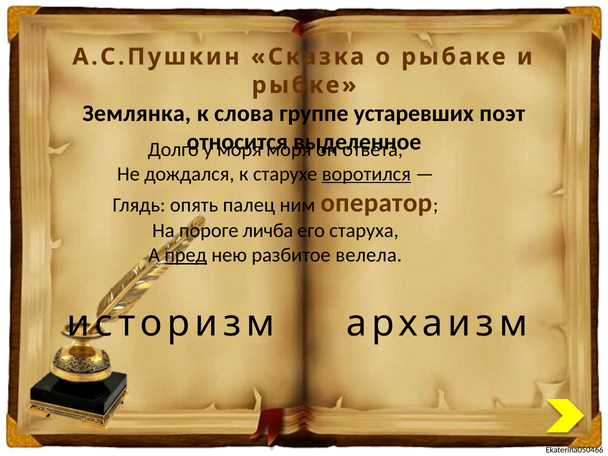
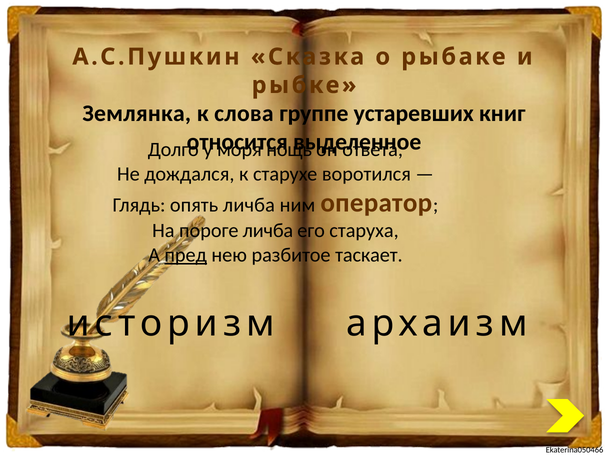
поэт: поэт -> книг
моря at (289, 150): моря -> нощь
воротился underline: present -> none
опять палец: палец -> личба
велела: велела -> таскает
